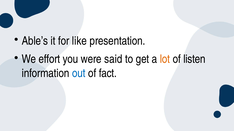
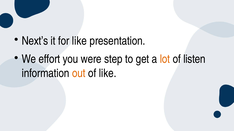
Able’s: Able’s -> Next’s
said: said -> step
out colour: blue -> orange
of fact: fact -> like
